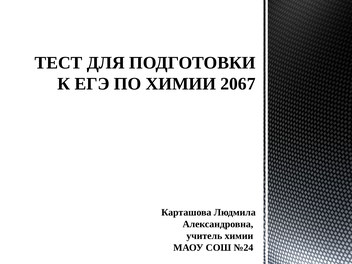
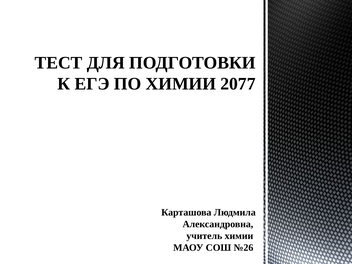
2067: 2067 -> 2077
№24: №24 -> №26
